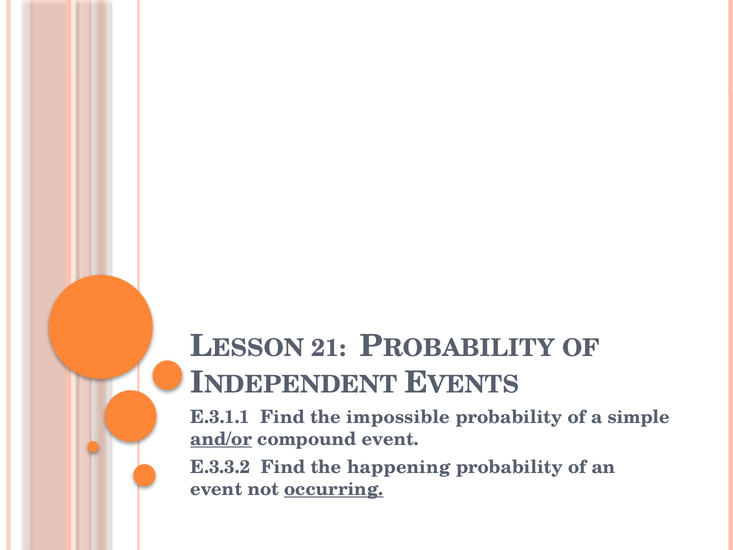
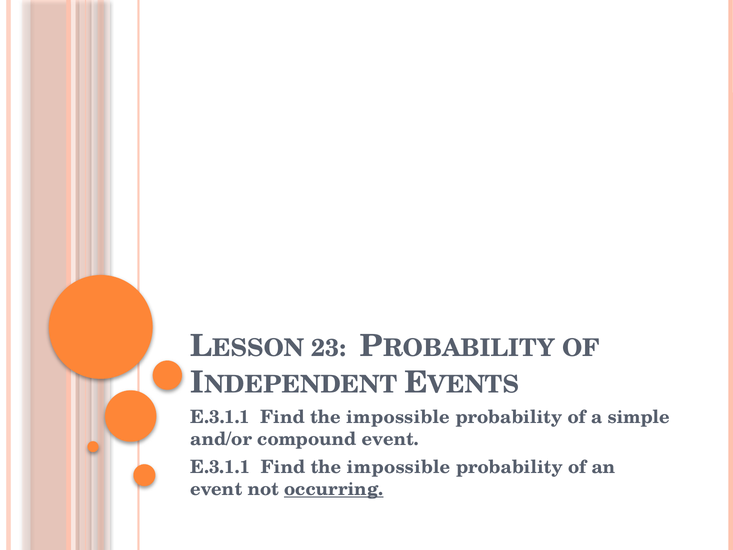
21: 21 -> 23
and/or underline: present -> none
E.3.3.2 at (220, 467): E.3.3.2 -> E.3.1.1
happening at (399, 467): happening -> impossible
